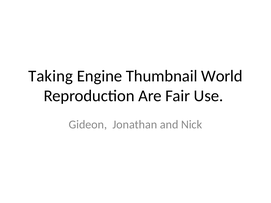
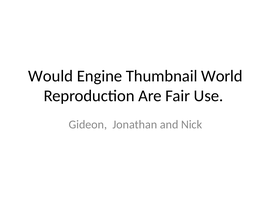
Taking: Taking -> Would
